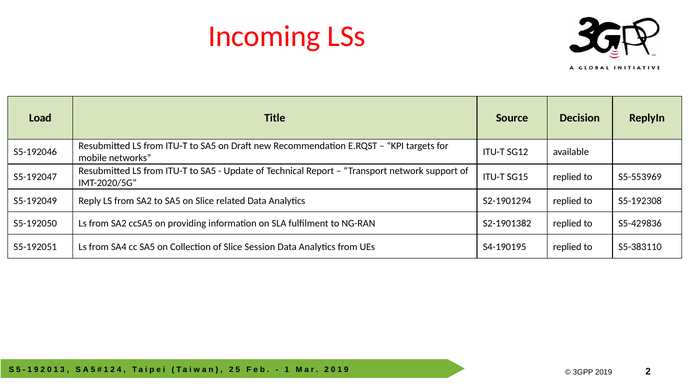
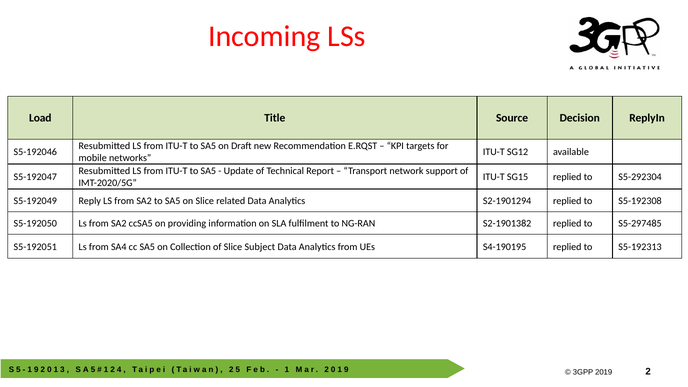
S5-553969: S5-553969 -> S5-292304
S5-429836: S5-429836 -> S5-297485
Session: Session -> Subject
S5-383110: S5-383110 -> S5-192313
